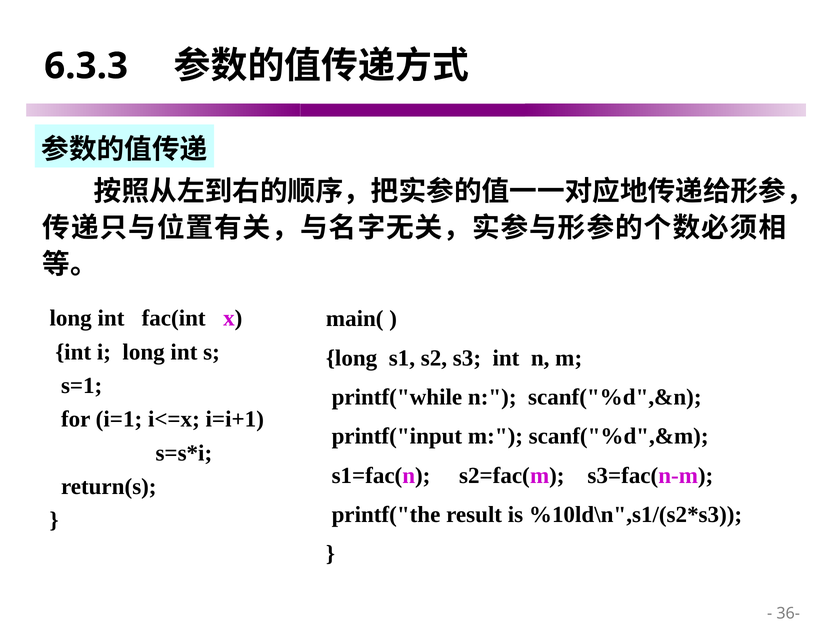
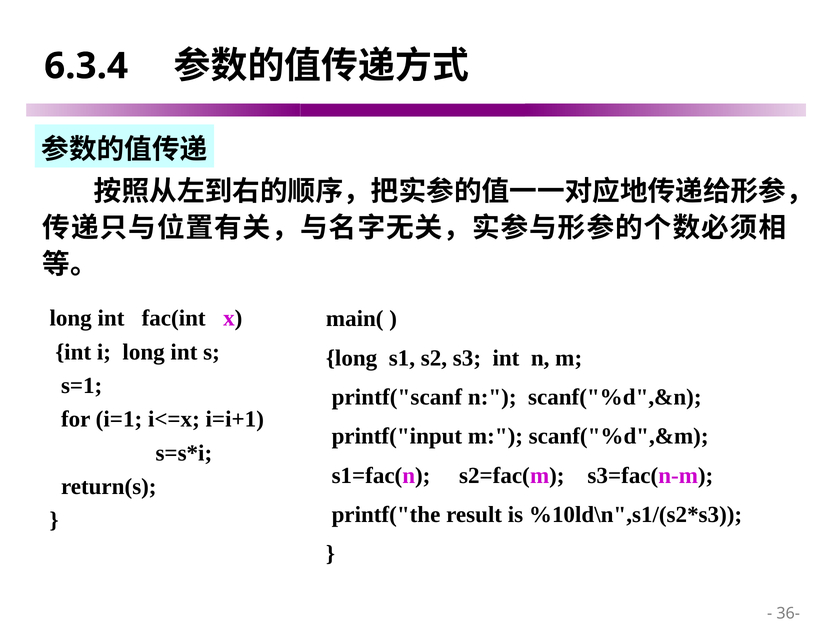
6.3.3: 6.3.3 -> 6.3.4
printf("while: printf("while -> printf("scanf
